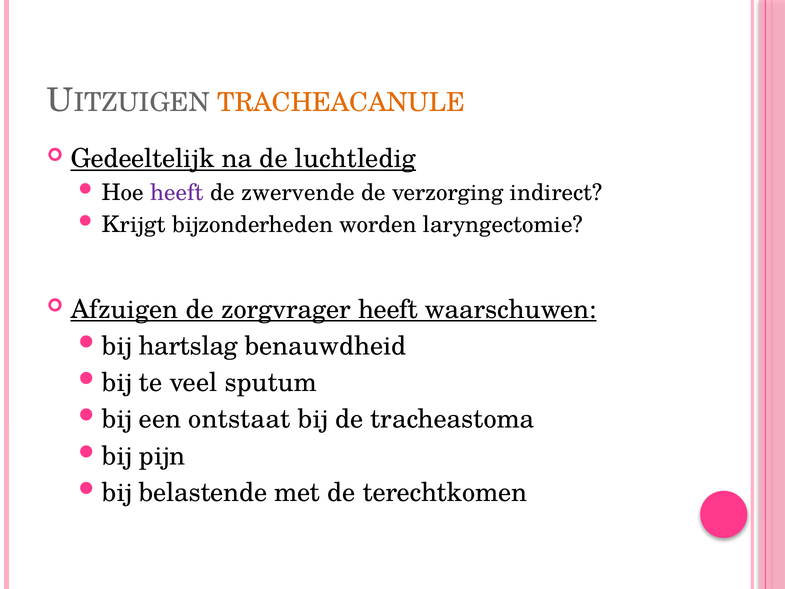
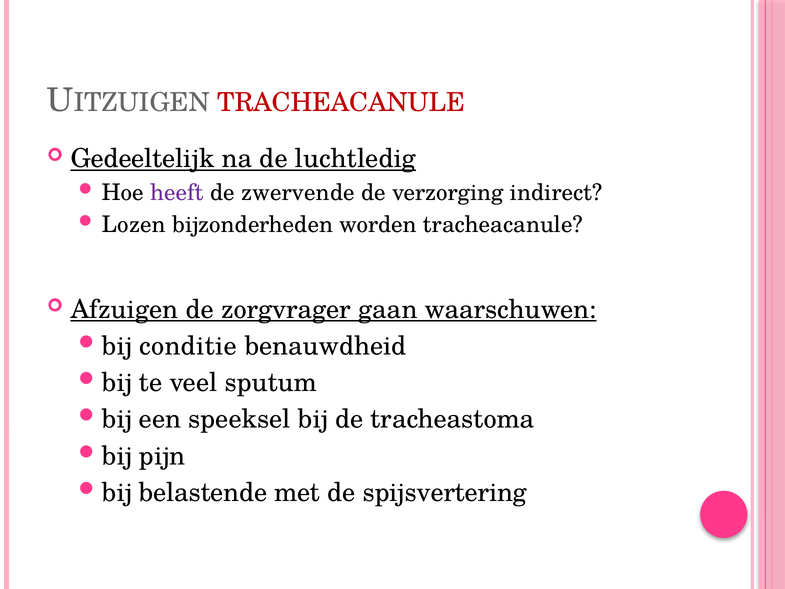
TRACHEACANULE at (341, 103) colour: orange -> red
Krijgt: Krijgt -> Lozen
worden laryngectomie: laryngectomie -> tracheacanule
zorgvrager heeft: heeft -> gaan
hartslag: hartslag -> conditie
ontstaat: ontstaat -> speeksel
terechtkomen: terechtkomen -> spijsvertering
